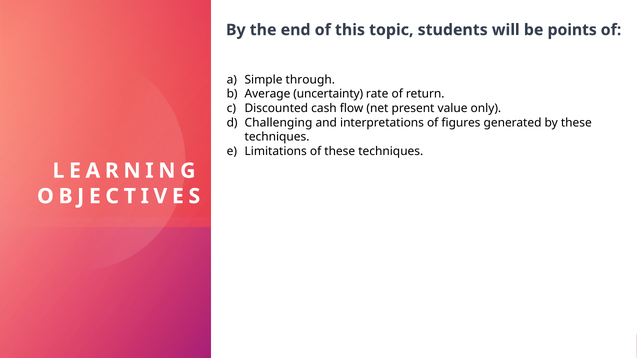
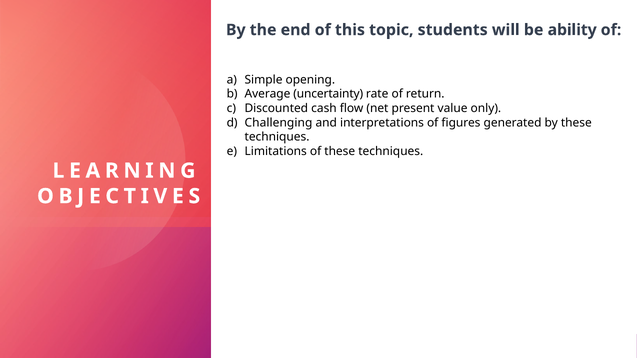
points: points -> ability
through: through -> opening
